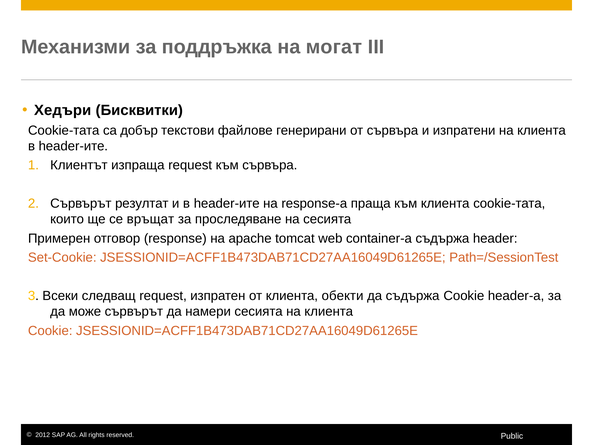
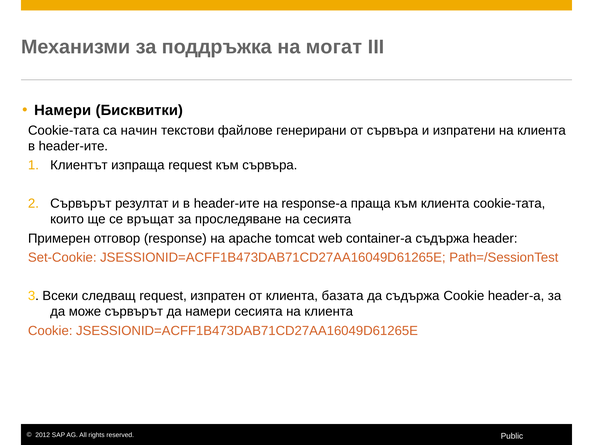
Хедъри at (63, 110): Хедъри -> Намери
добър: добър -> начин
обекти: обекти -> базата
